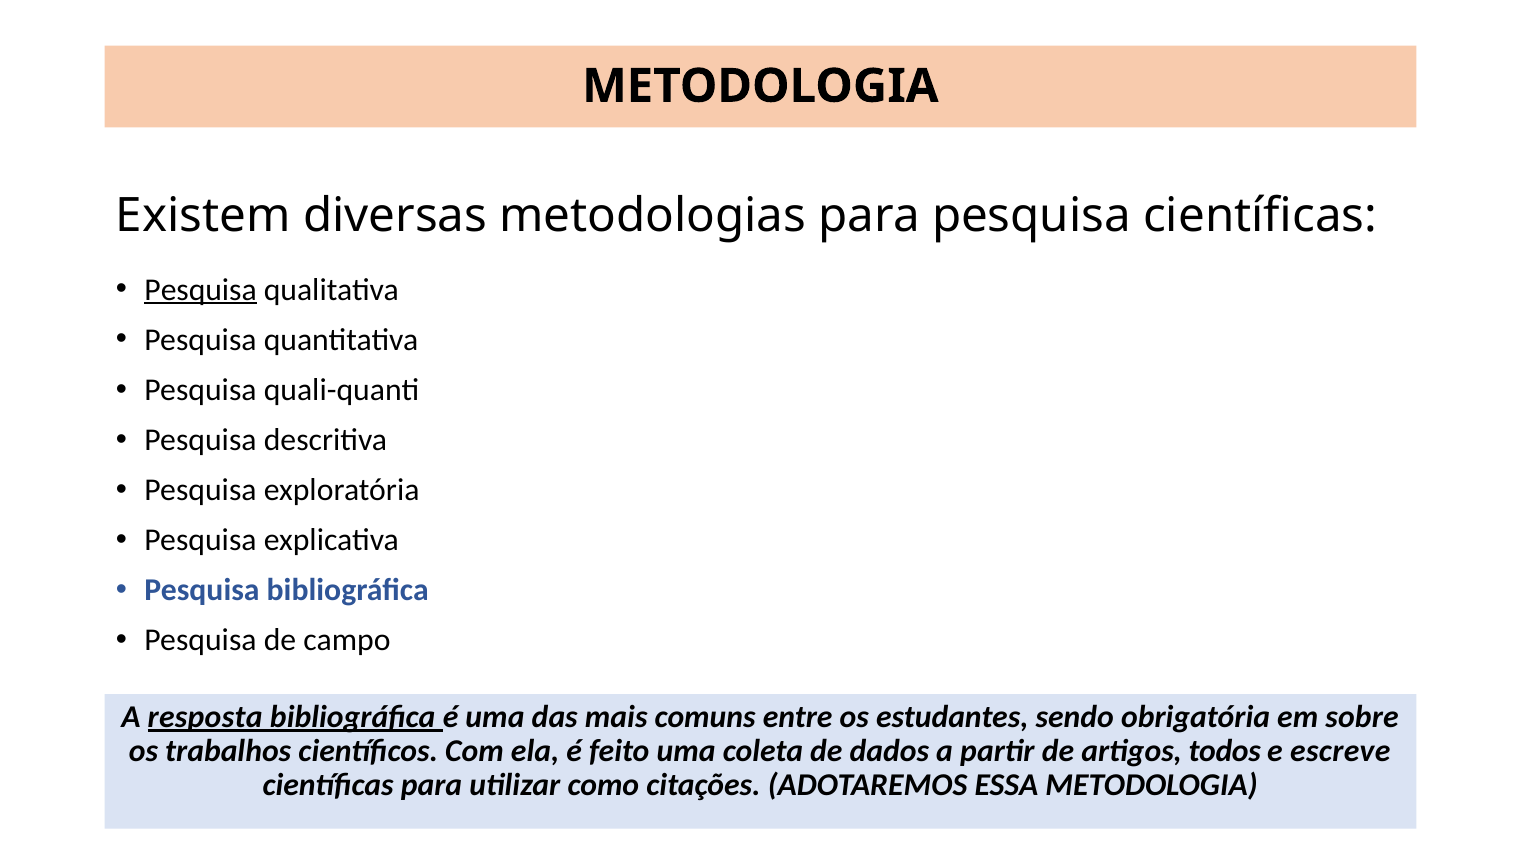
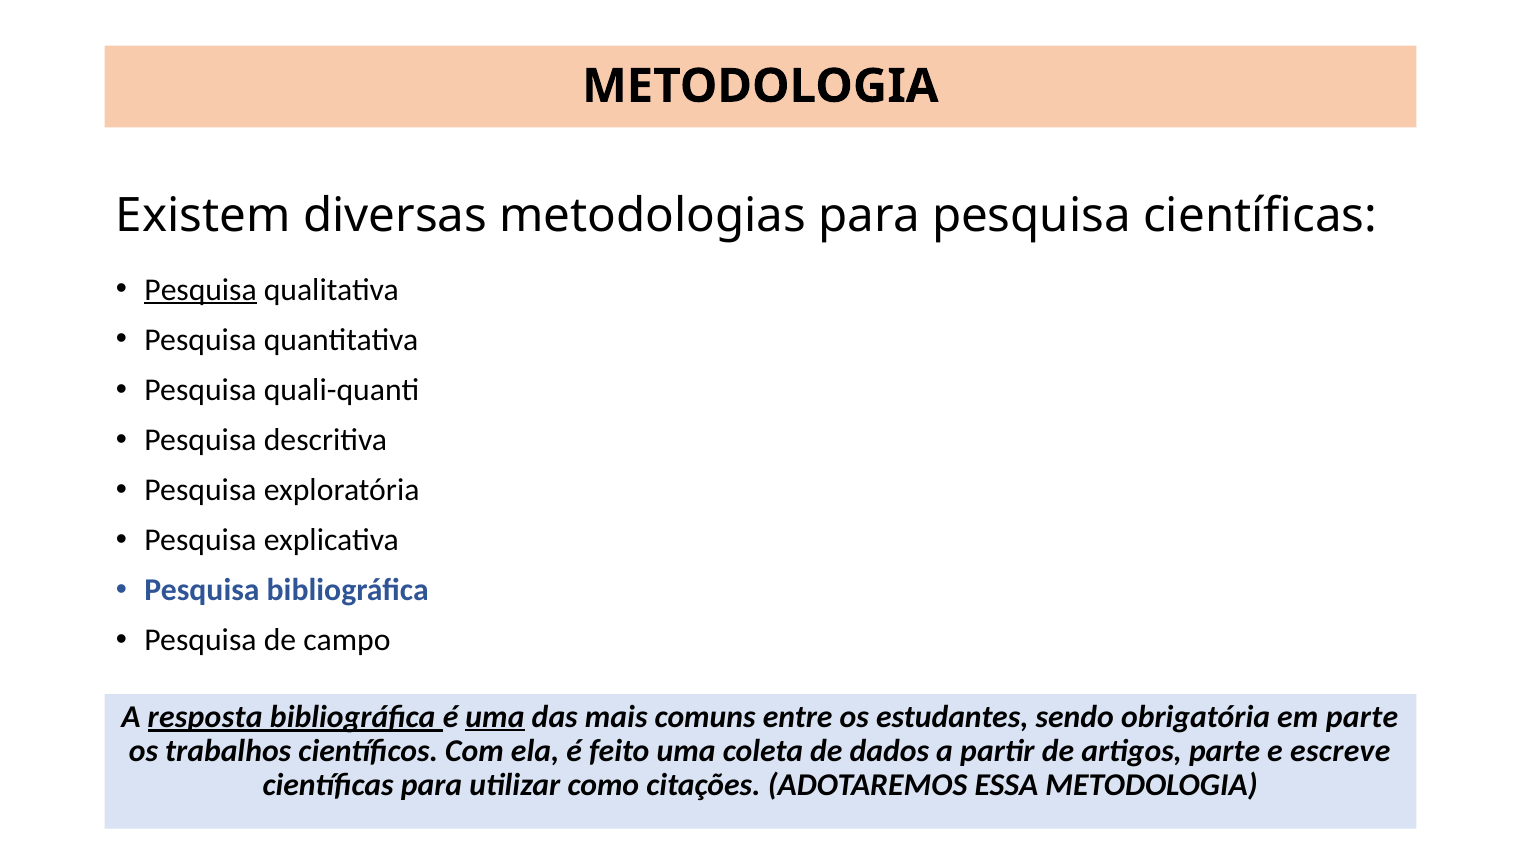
uma at (495, 717) underline: none -> present
em sobre: sobre -> parte
artigos todos: todos -> parte
